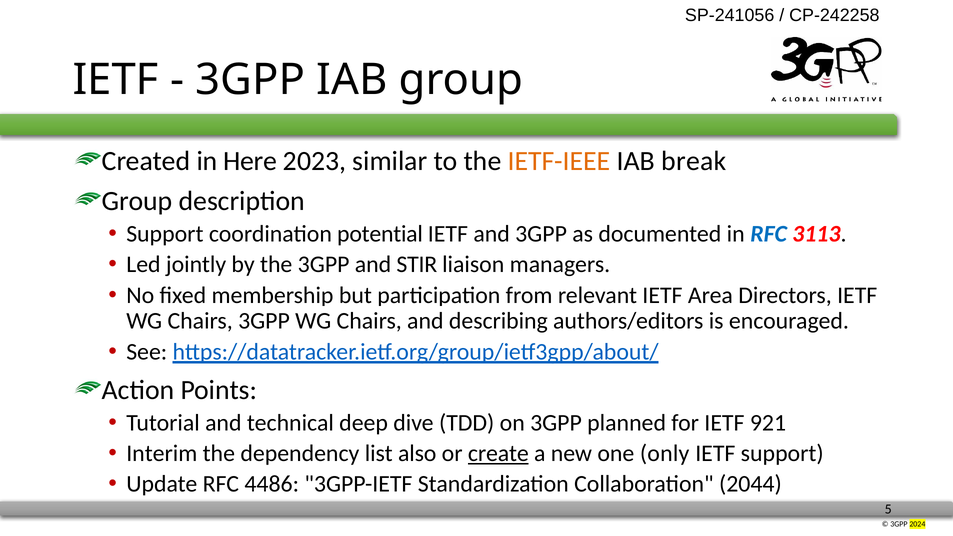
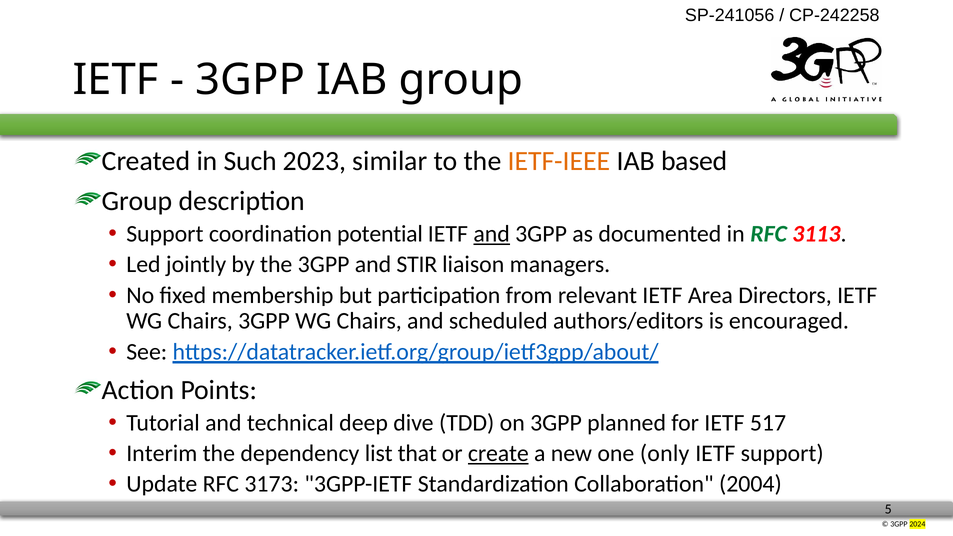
Here: Here -> Such
break: break -> based
and at (492, 234) underline: none -> present
RFC at (769, 234) colour: blue -> green
describing: describing -> scheduled
921: 921 -> 517
also: also -> that
4486: 4486 -> 3173
2044: 2044 -> 2004
